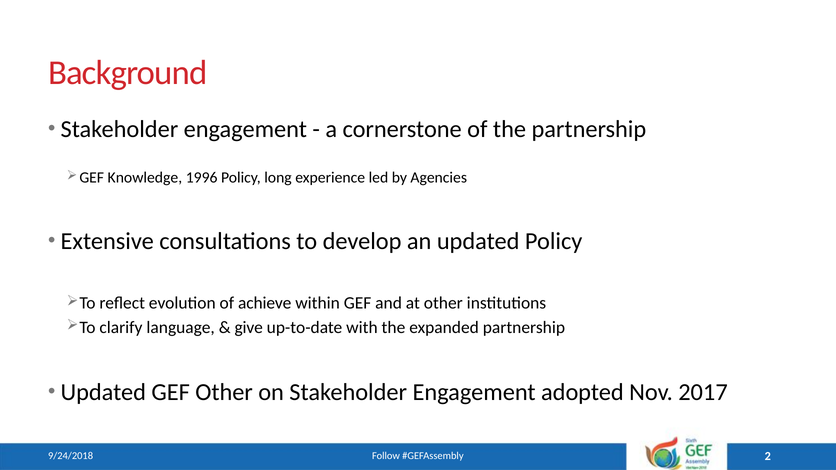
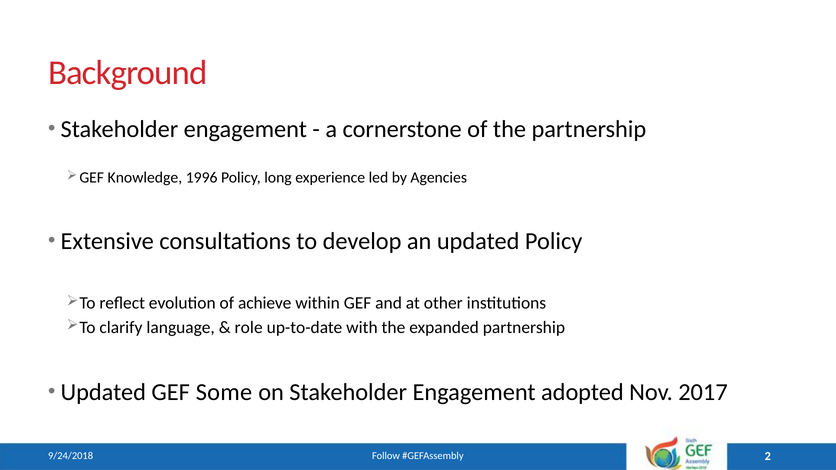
give: give -> role
GEF Other: Other -> Some
